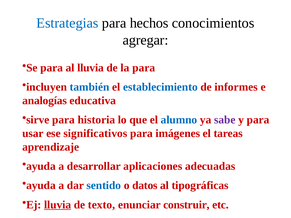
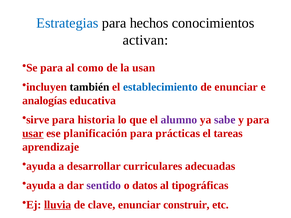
agregar: agregar -> activan
al lluvia: lluvia -> como
la para: para -> usan
también colour: blue -> black
de informes: informes -> enunciar
alumno colour: blue -> purple
usar underline: none -> present
significativos: significativos -> planificación
imágenes: imágenes -> prácticas
aplicaciones: aplicaciones -> curriculares
sentido colour: blue -> purple
texto: texto -> clave
